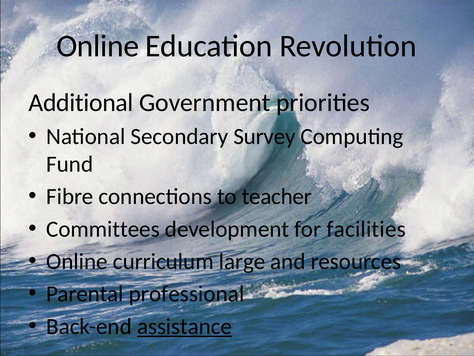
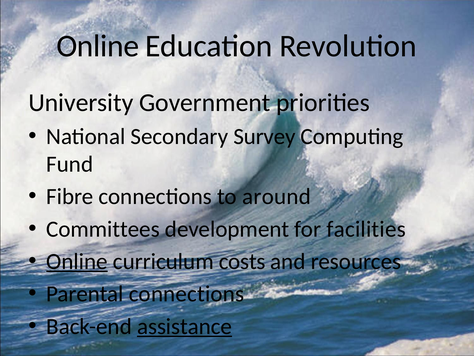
Additional: Additional -> University
teacher: teacher -> around
Online at (77, 261) underline: none -> present
large: large -> costs
Parental professional: professional -> connections
